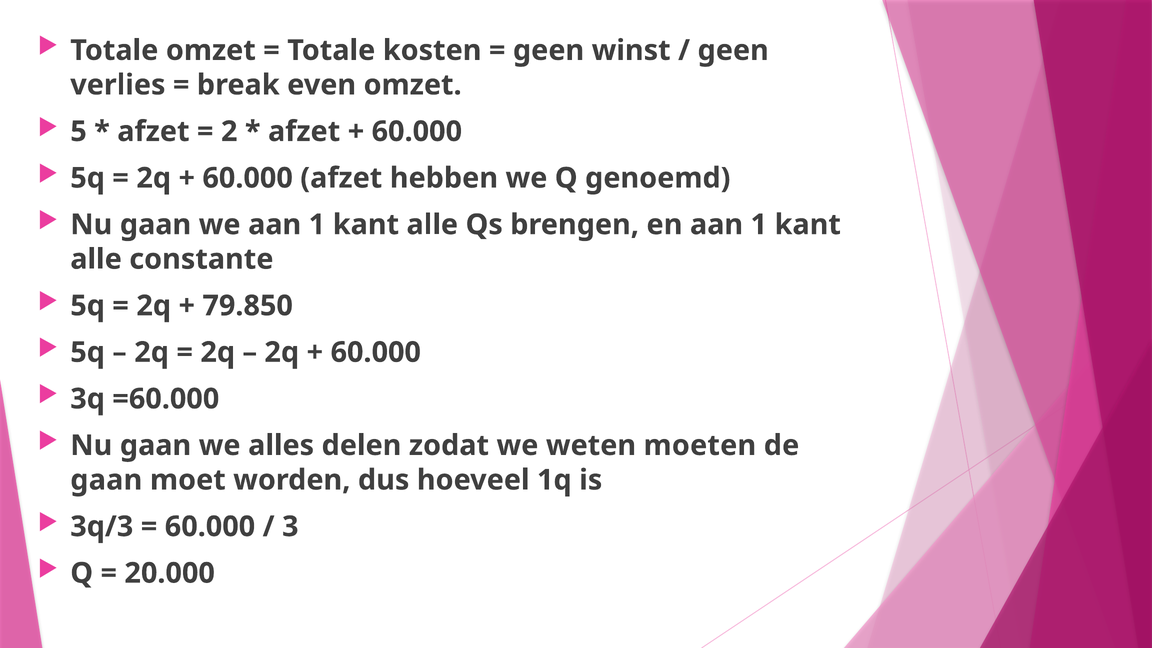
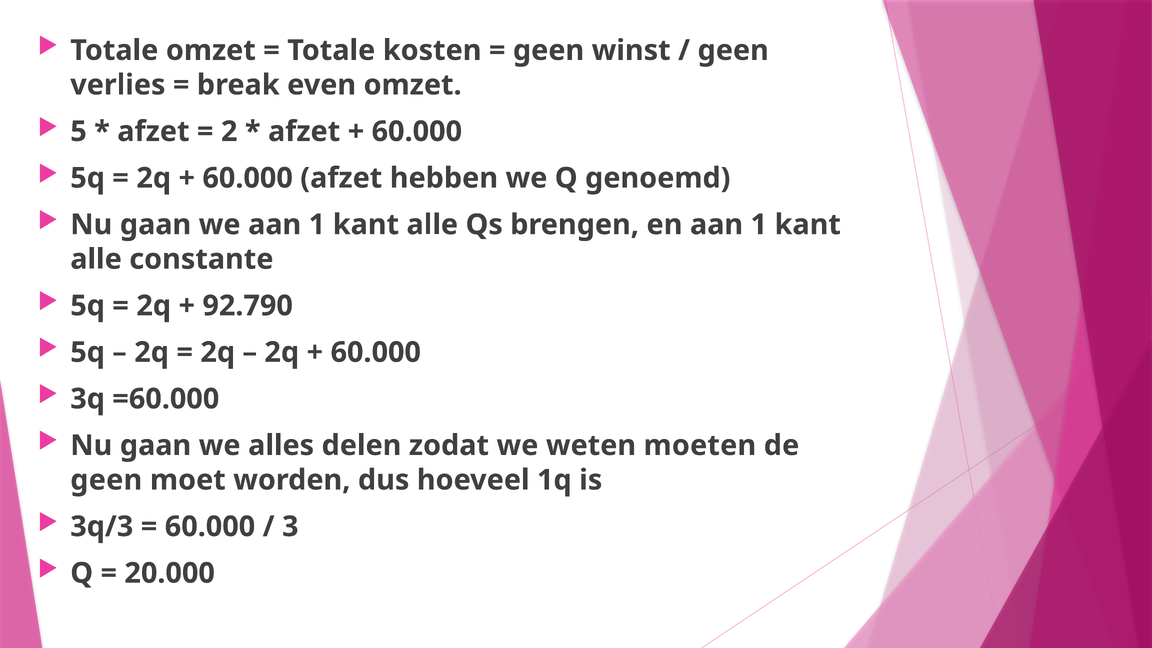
79.850: 79.850 -> 92.790
gaan at (106, 480): gaan -> geen
